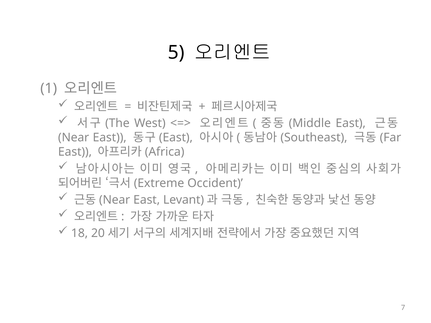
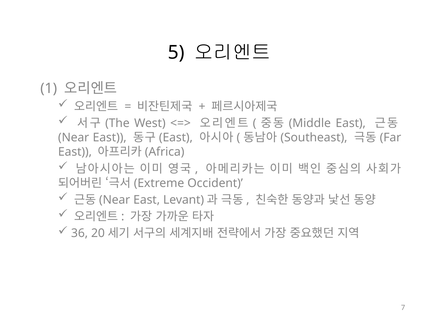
18: 18 -> 36
